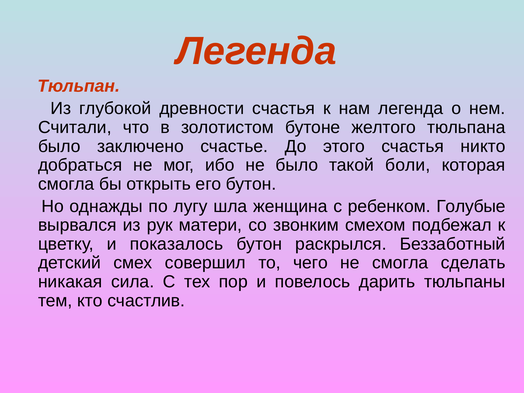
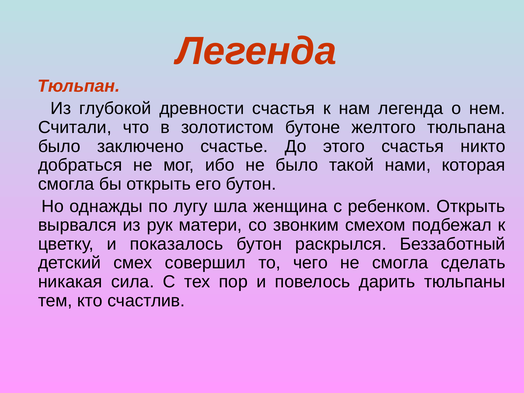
боли: боли -> нами
ребенком Голубые: Голубые -> Открыть
